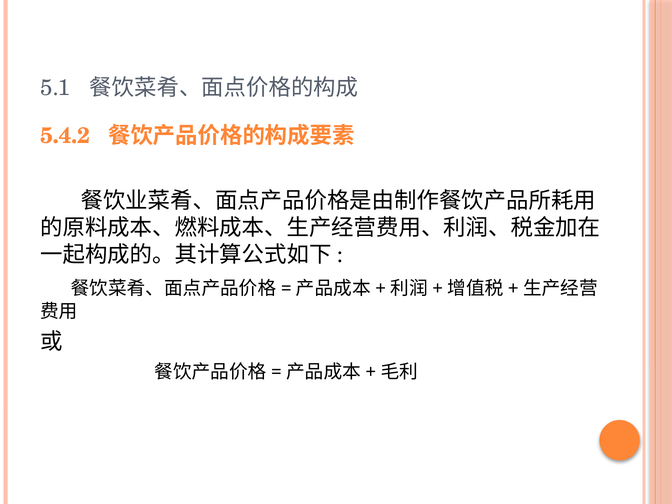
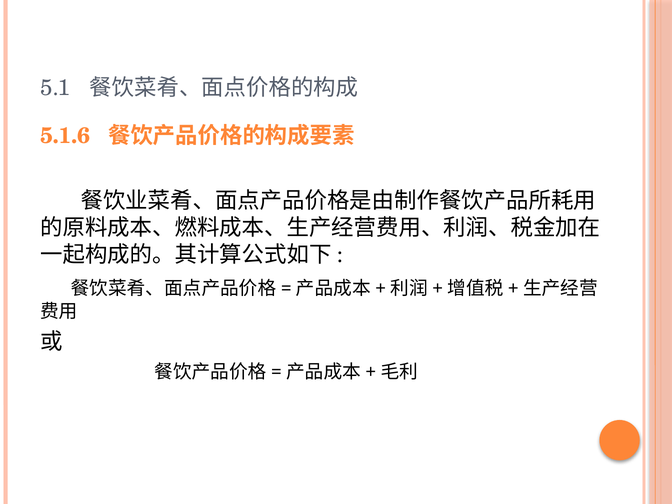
5.4.2: 5.4.2 -> 5.1.6
